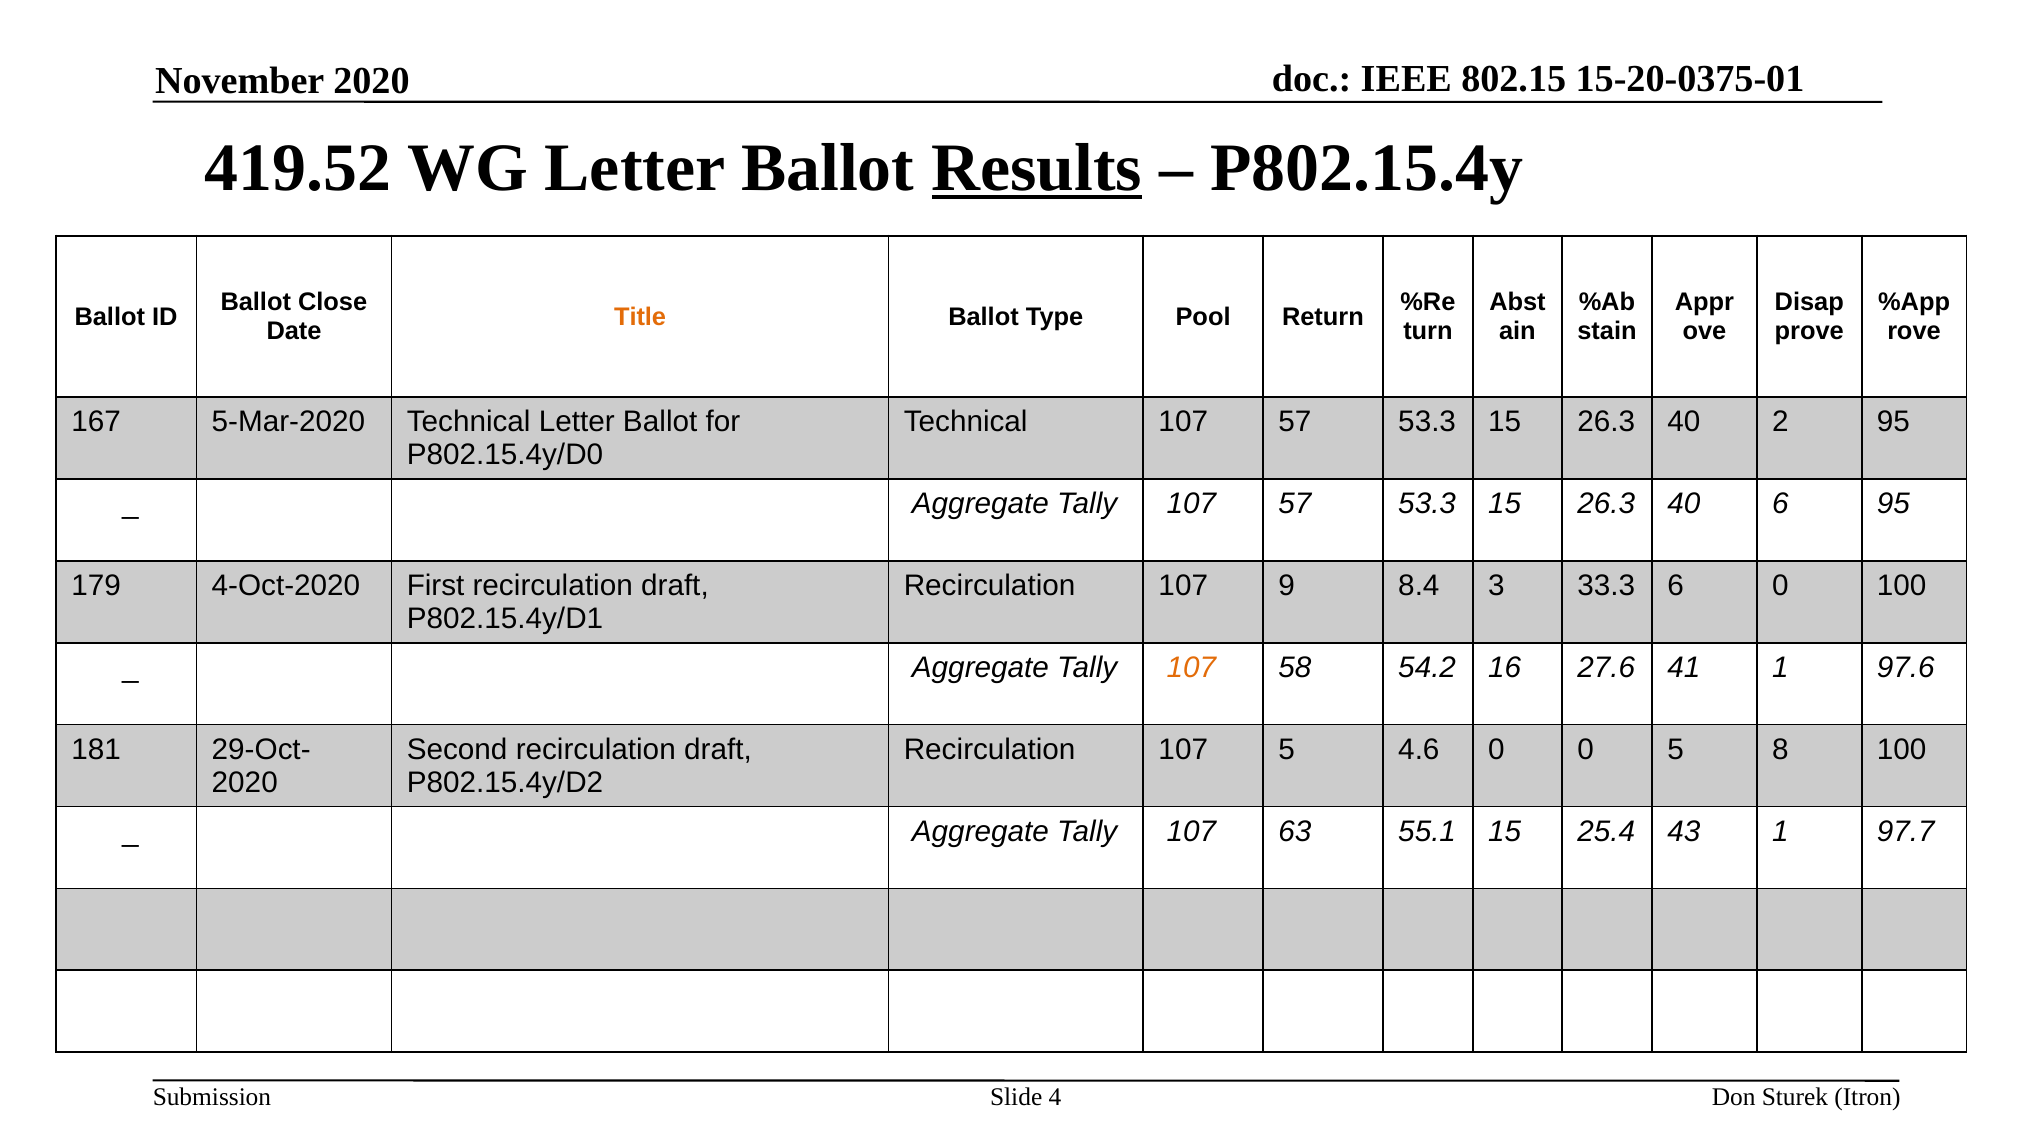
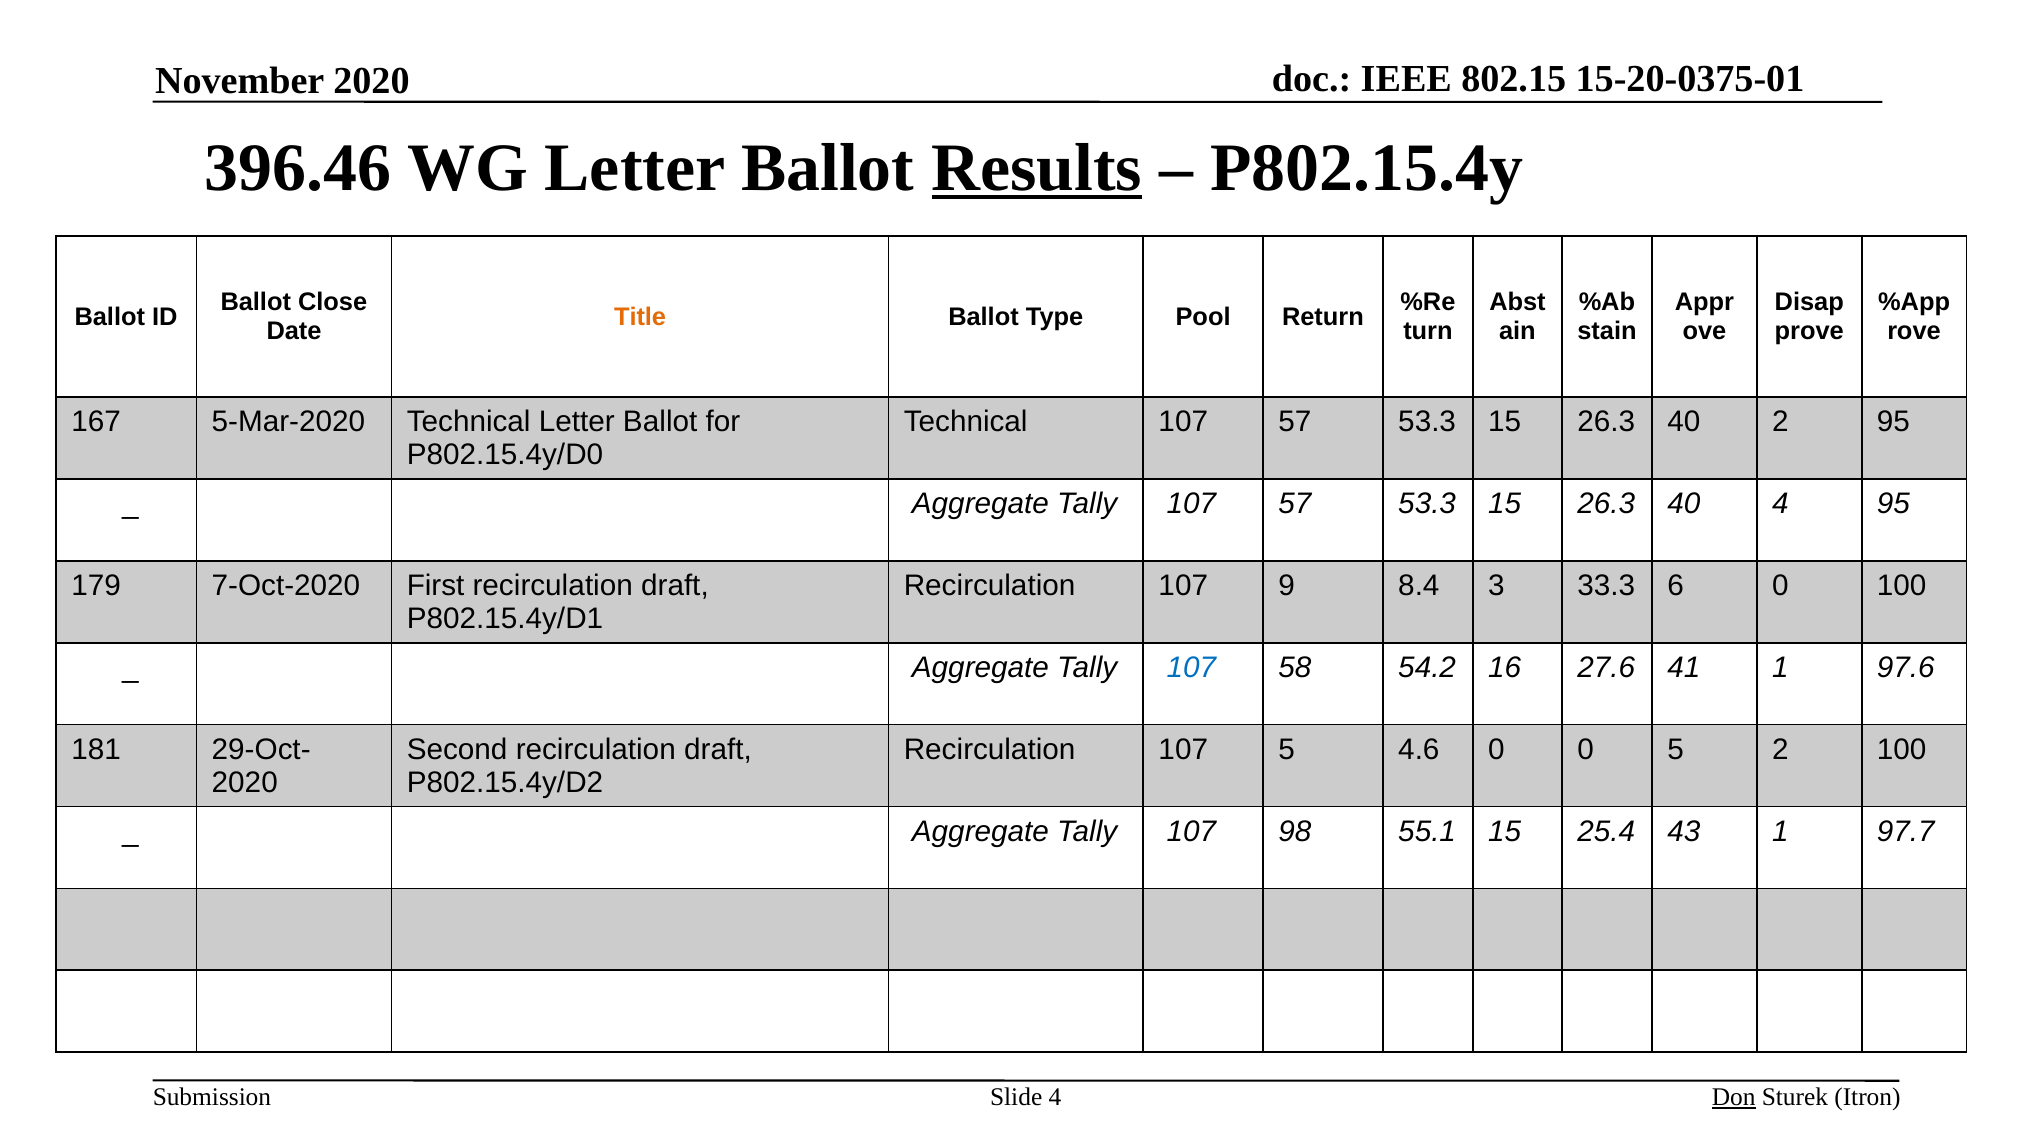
419.52: 419.52 -> 396.46
40 6: 6 -> 4
4-Oct-2020: 4-Oct-2020 -> 7-Oct-2020
107 at (1191, 668) colour: orange -> blue
5 8: 8 -> 2
63: 63 -> 98
Don underline: none -> present
